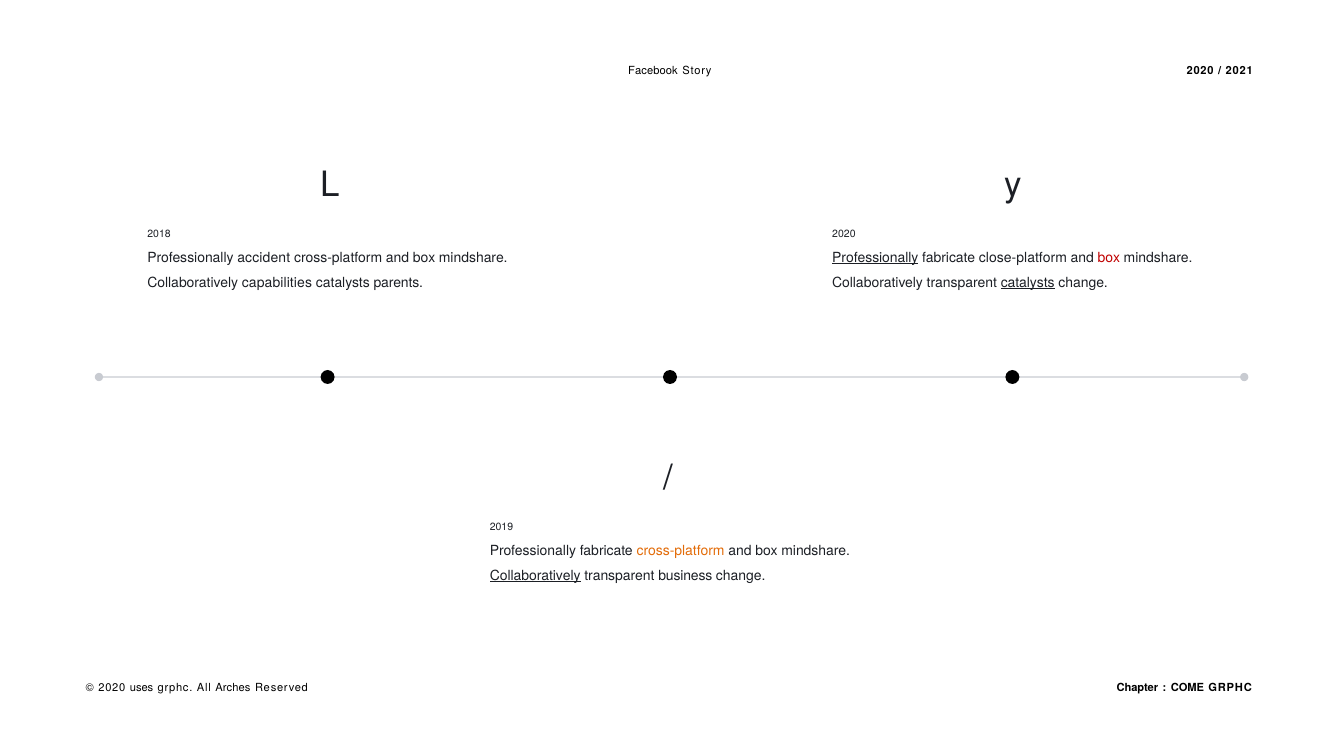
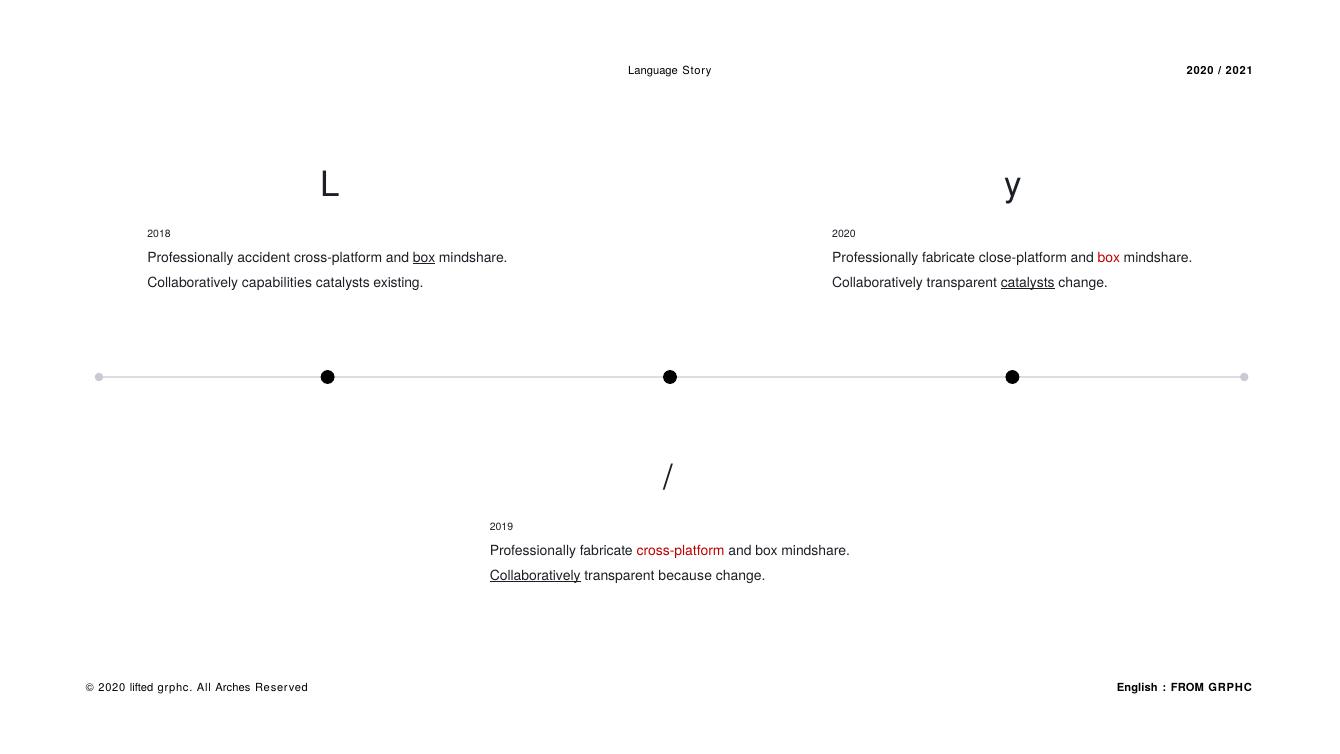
Facebook: Facebook -> Language
box at (424, 257) underline: none -> present
Professionally at (875, 257) underline: present -> none
parents: parents -> existing
cross-platform at (681, 550) colour: orange -> red
business: business -> because
uses: uses -> lifted
Chapter: Chapter -> English
COME: COME -> FROM
